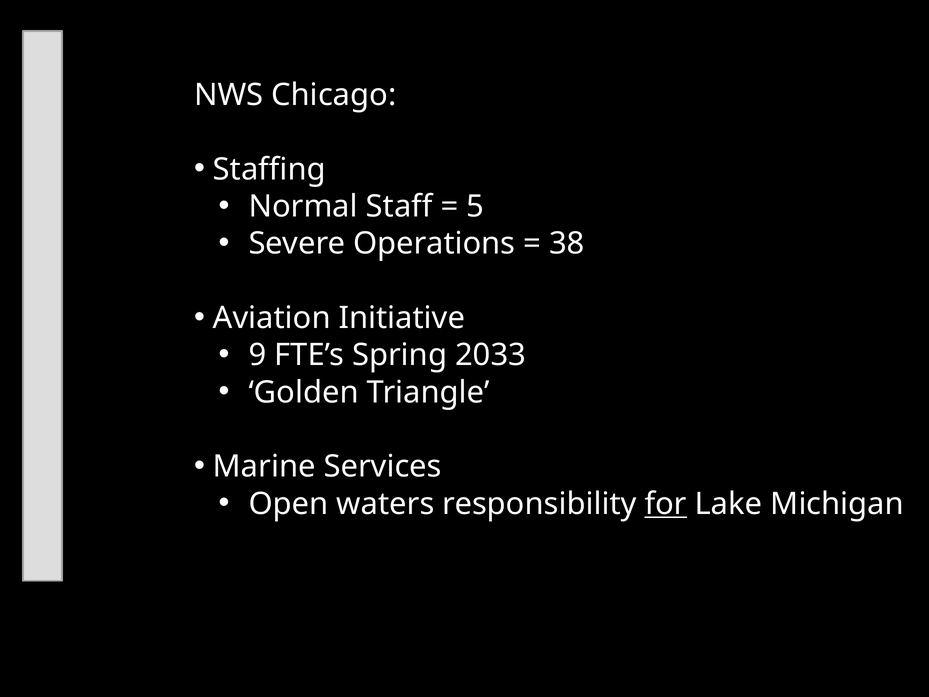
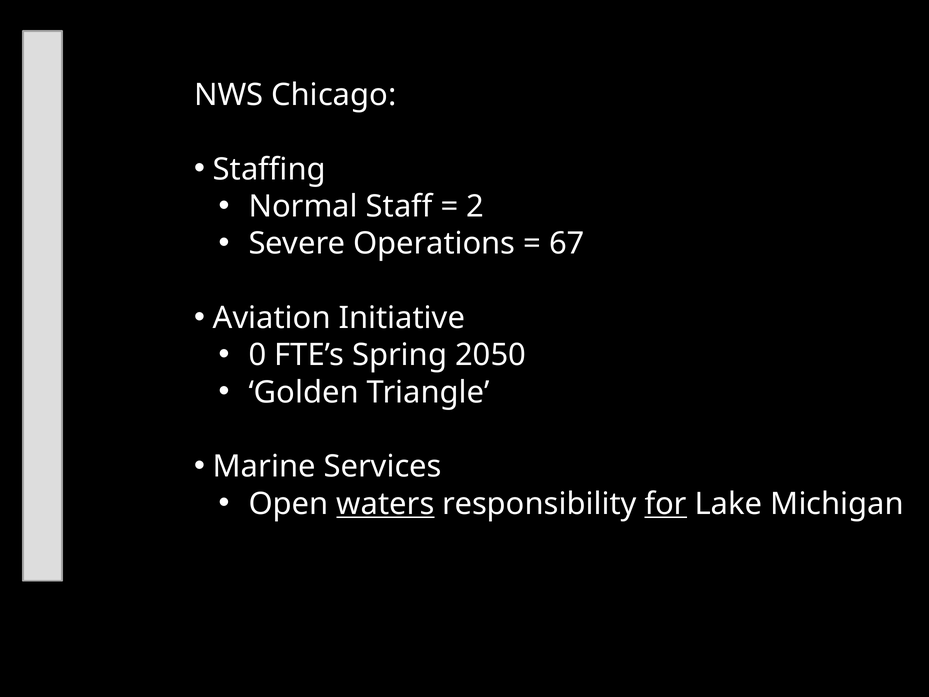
5: 5 -> 2
38: 38 -> 67
9: 9 -> 0
2033: 2033 -> 2050
waters underline: none -> present
